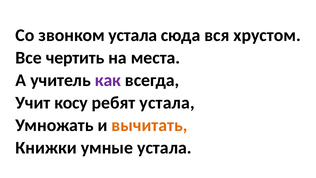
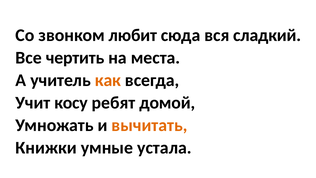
звонком устала: устала -> любит
хрустом: хрустом -> сладкий
как colour: purple -> orange
ребят устала: устала -> домой
